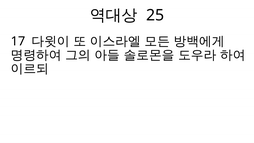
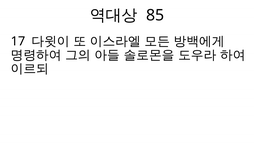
25: 25 -> 85
